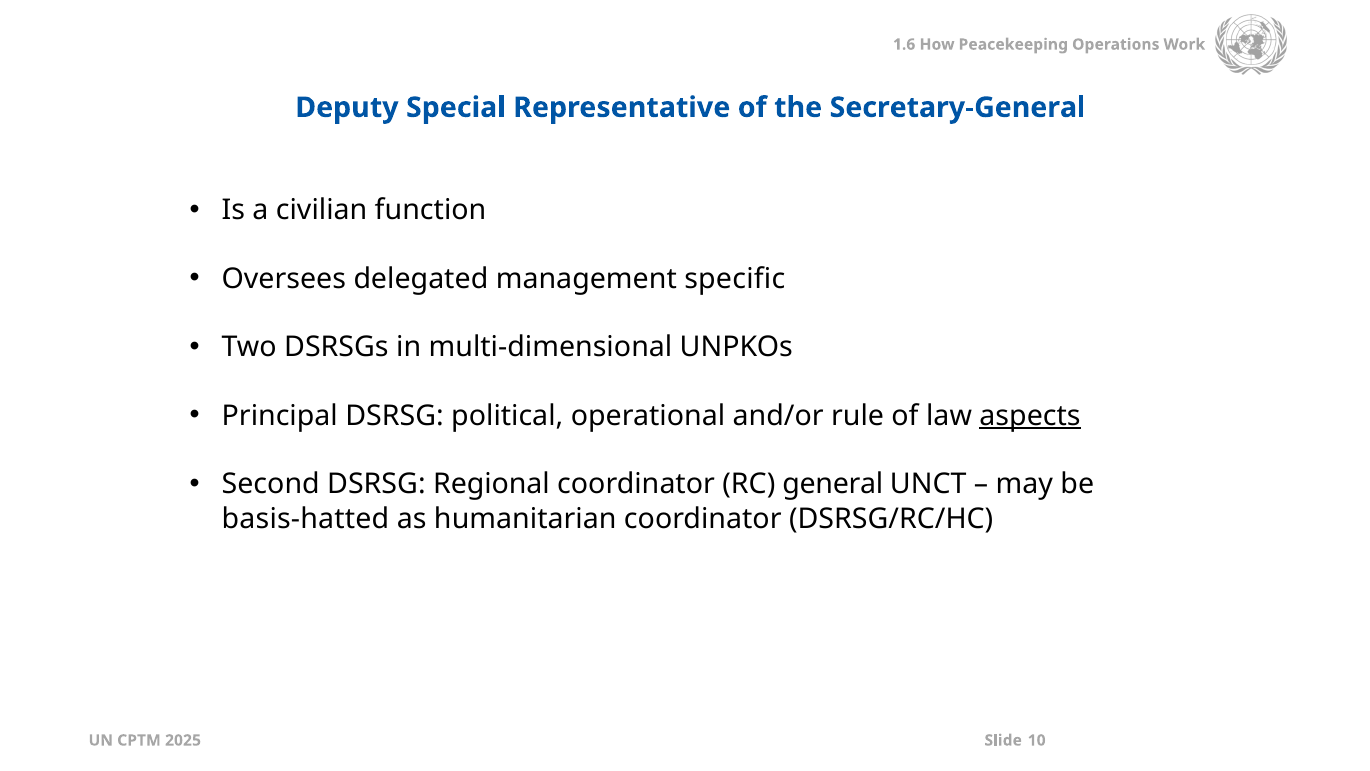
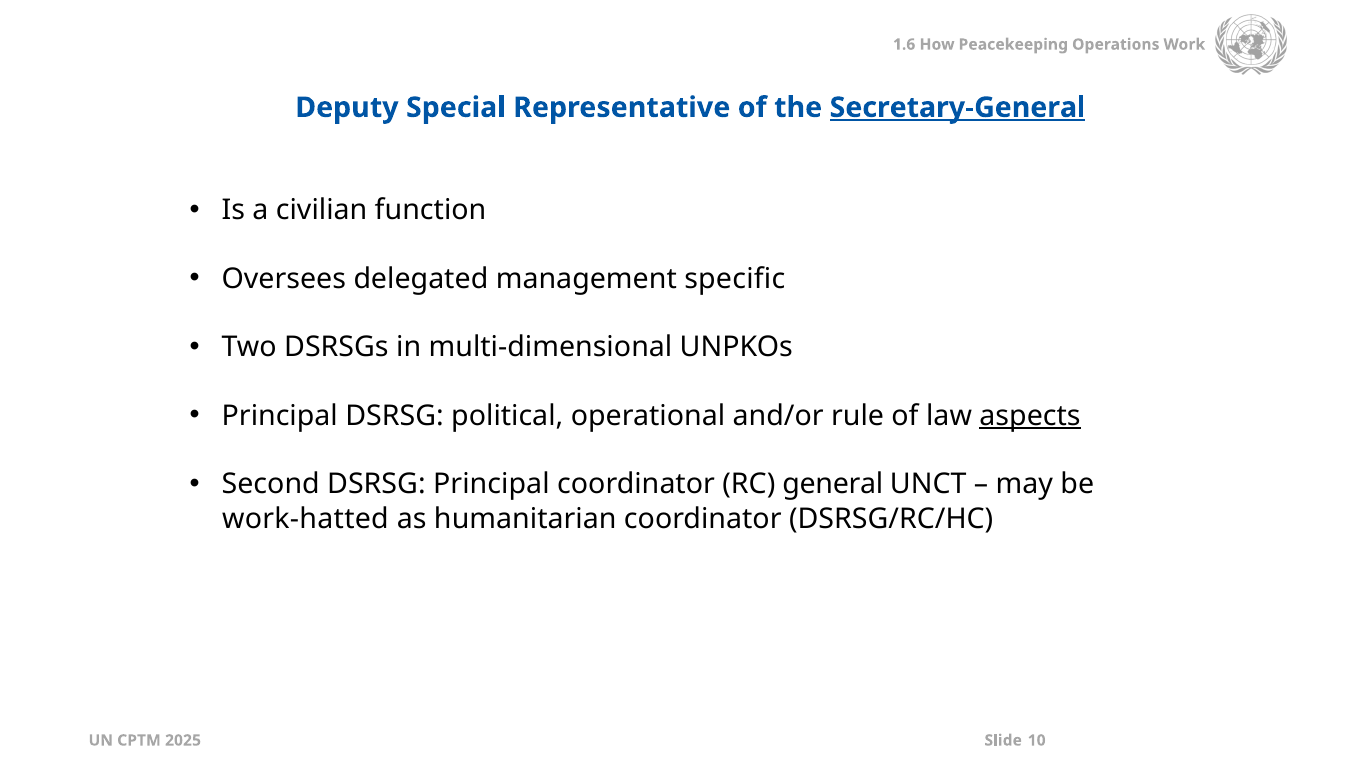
Secretary-General underline: none -> present
DSRSG Regional: Regional -> Principal
basis-hatted: basis-hatted -> work-hatted
